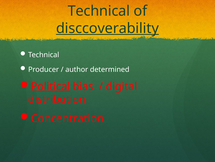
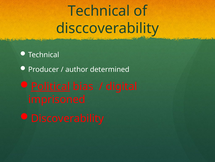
disccoverability underline: present -> none
distribution: distribution -> imprisoned
Concentration: Concentration -> Discoverability
